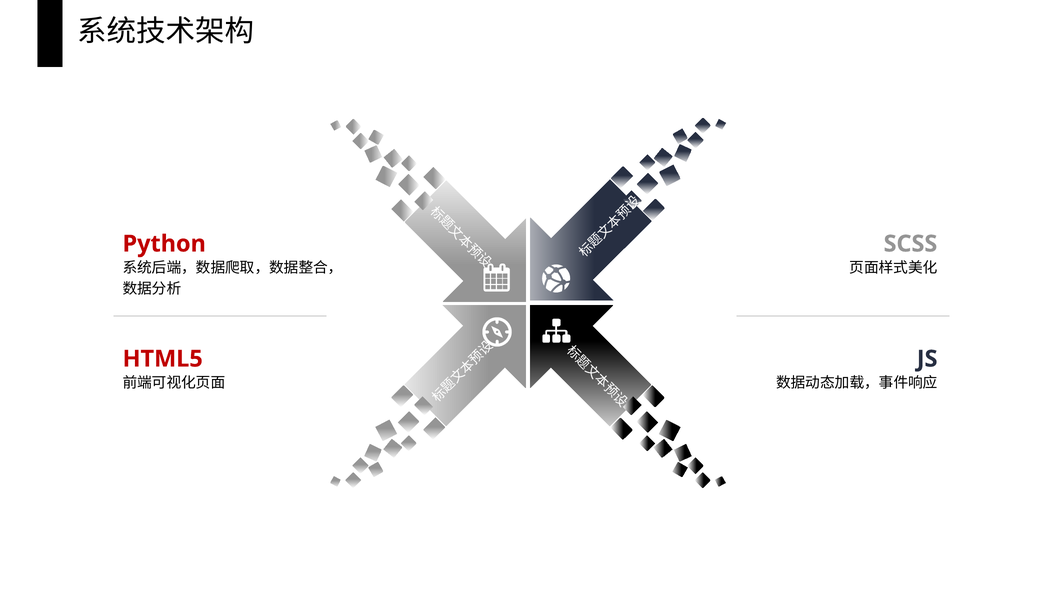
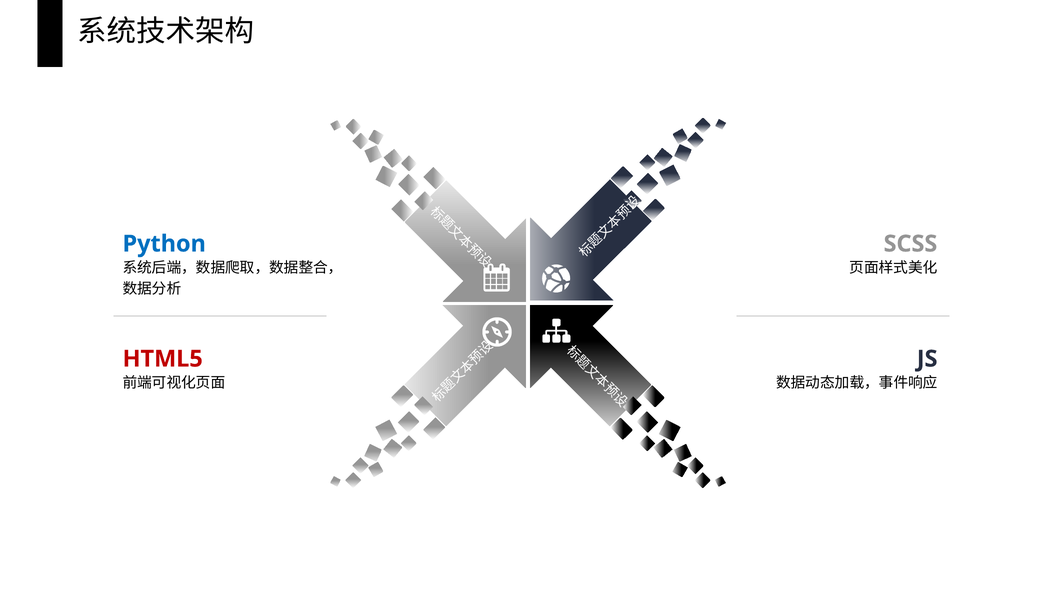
Python colour: red -> blue
